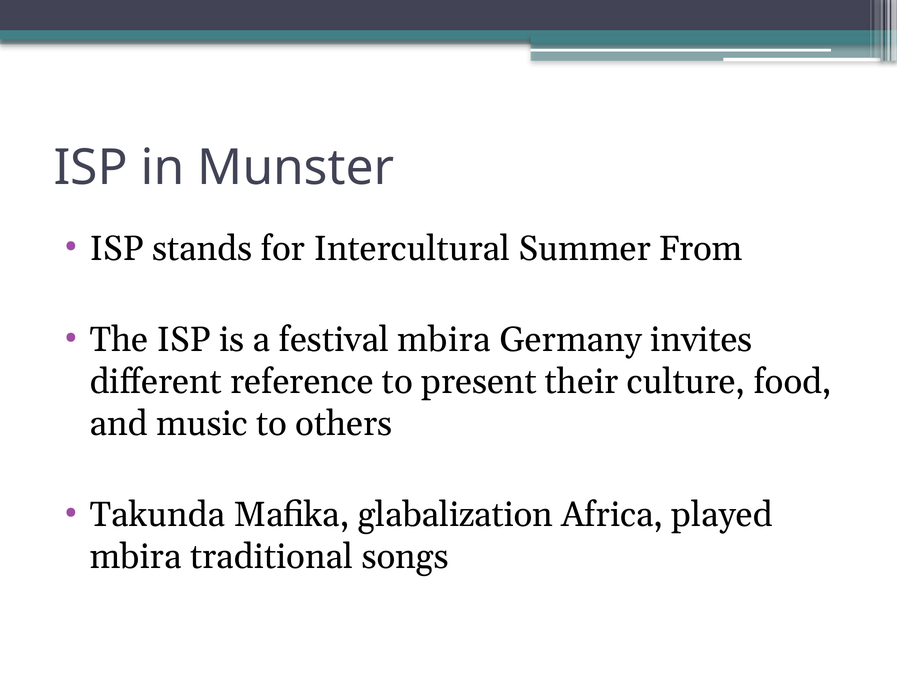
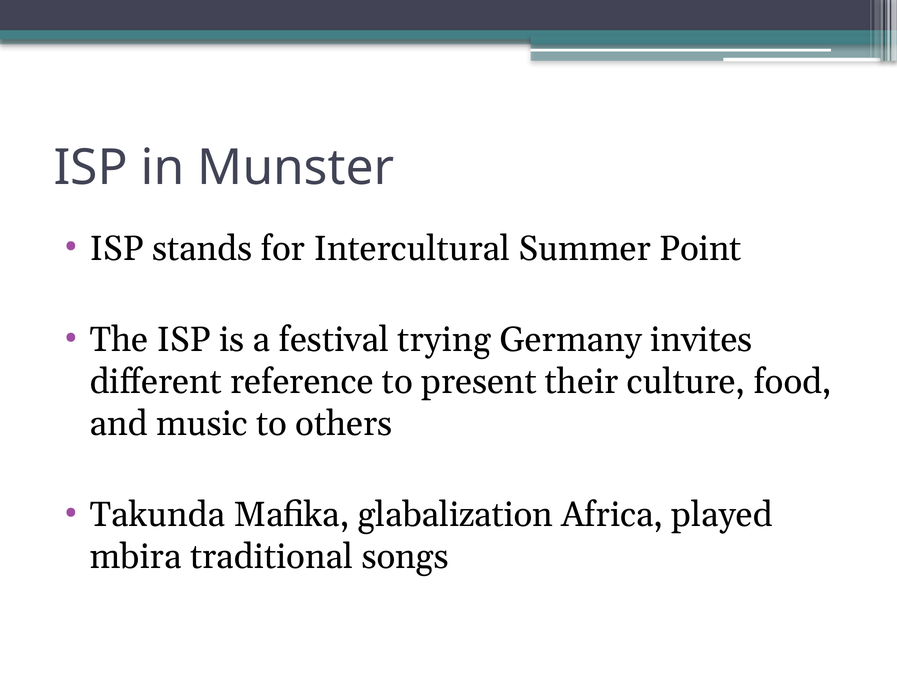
From: From -> Point
festival mbira: mbira -> trying
